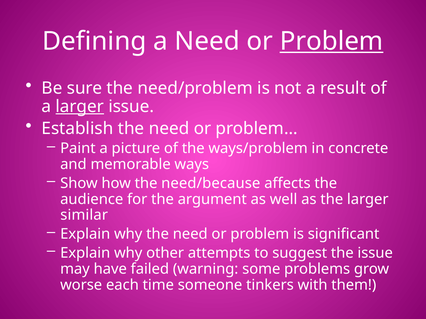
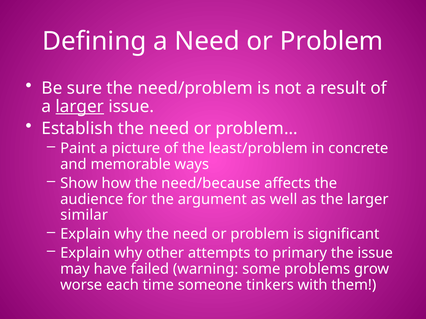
Problem at (332, 41) underline: present -> none
ways/problem: ways/problem -> least/problem
suggest: suggest -> primary
